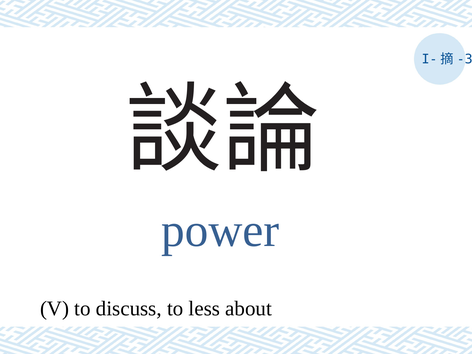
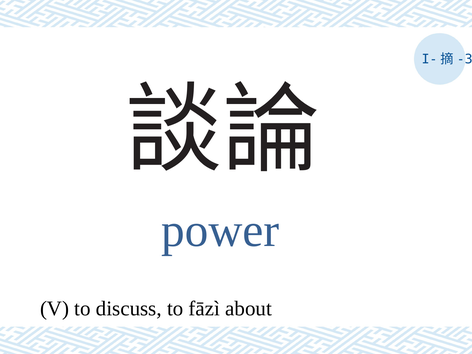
less: less -> fāzì
